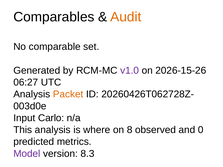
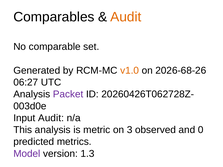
v1.0 colour: purple -> orange
2026-15-26: 2026-15-26 -> 2026-68-26
Packet colour: orange -> purple
Input Carlo: Carlo -> Audit
where: where -> metric
8: 8 -> 3
8.3: 8.3 -> 1.3
